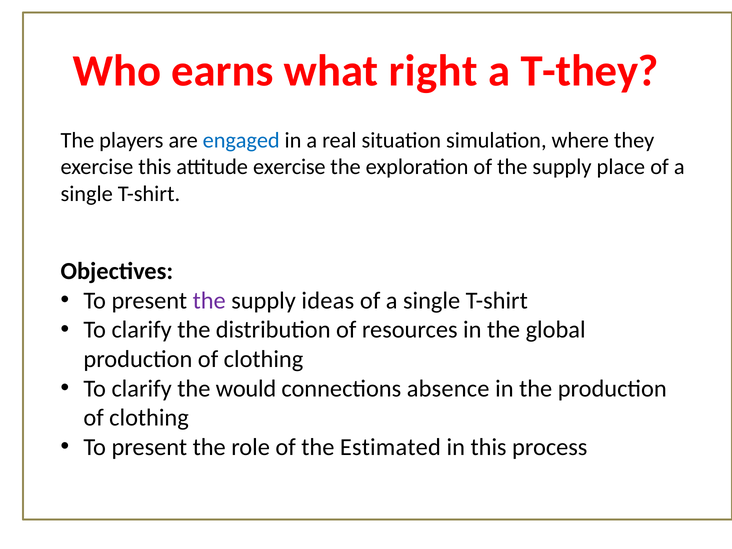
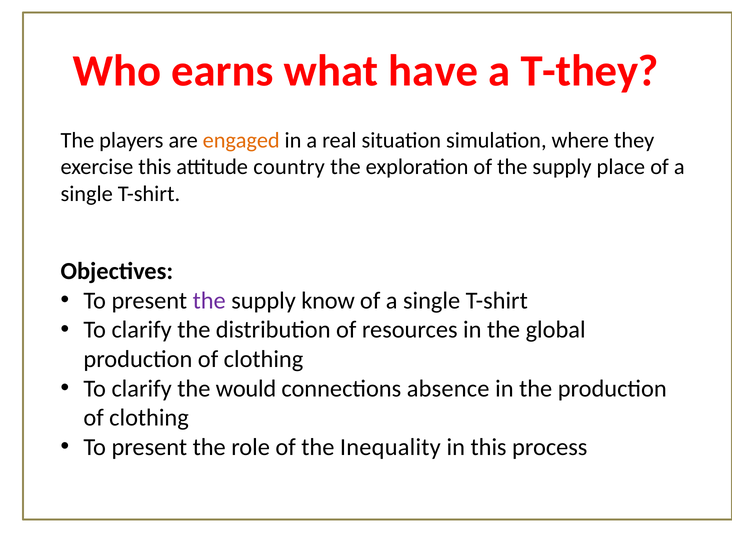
right: right -> have
engaged colour: blue -> orange
attitude exercise: exercise -> country
ideas: ideas -> know
Estimated: Estimated -> Inequality
